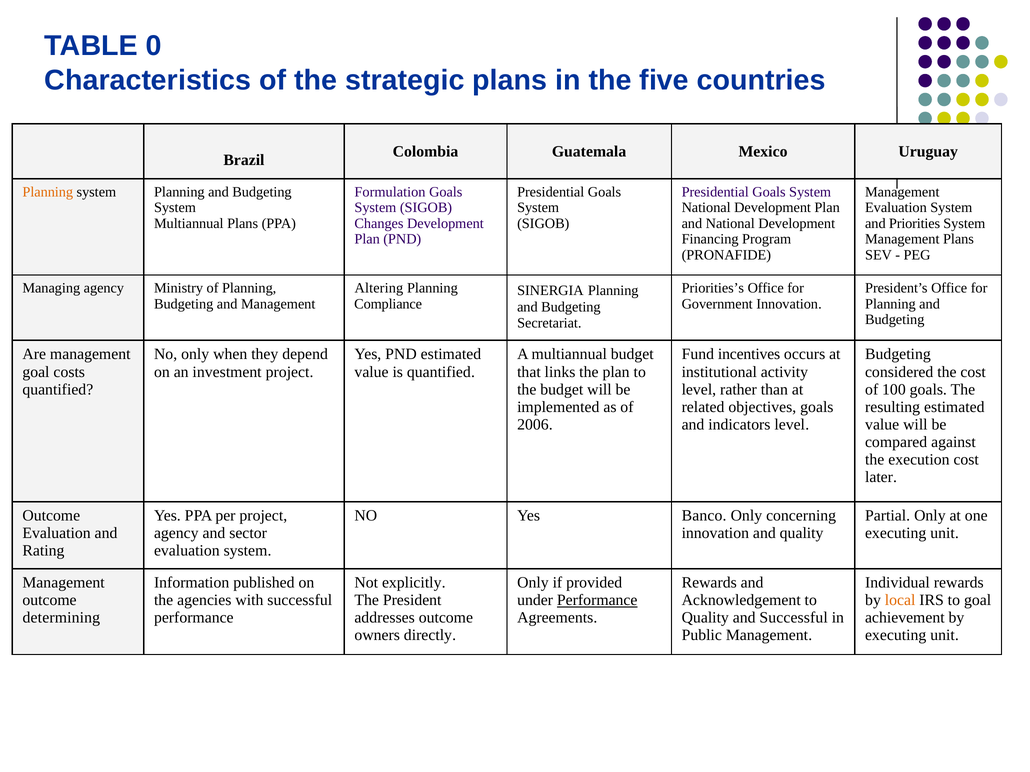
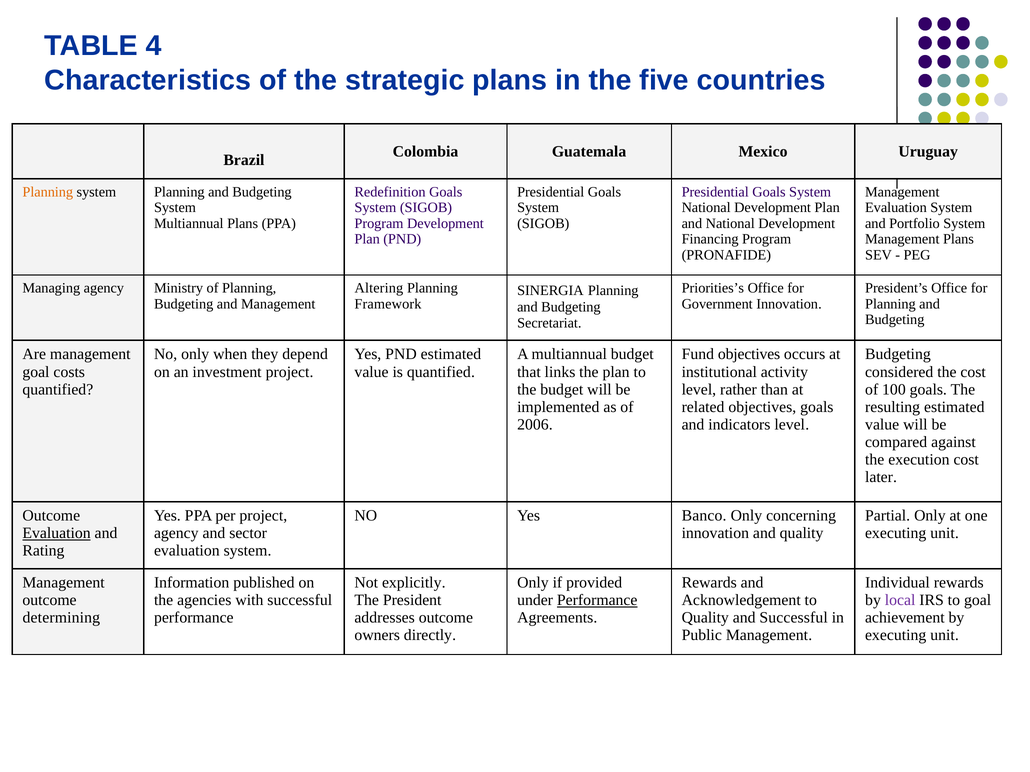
0: 0 -> 4
Formulation: Formulation -> Redefinition
Changes at (379, 224): Changes -> Program
Priorities: Priorities -> Portfolio
Compliance: Compliance -> Framework
Fund incentives: incentives -> objectives
Evaluation at (57, 534) underline: none -> present
local colour: orange -> purple
